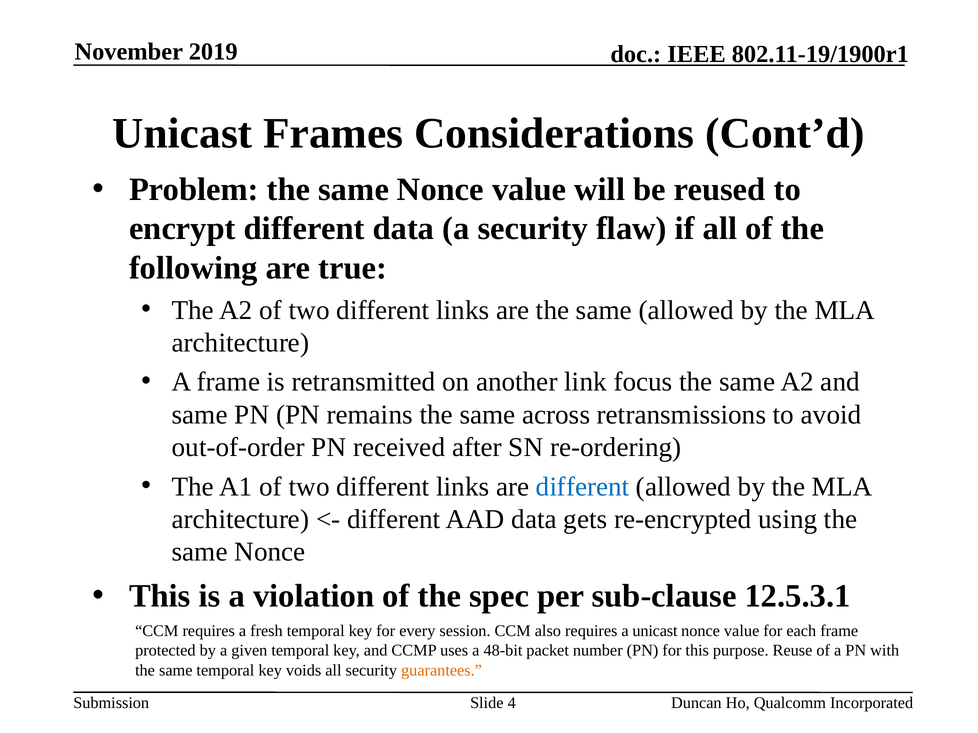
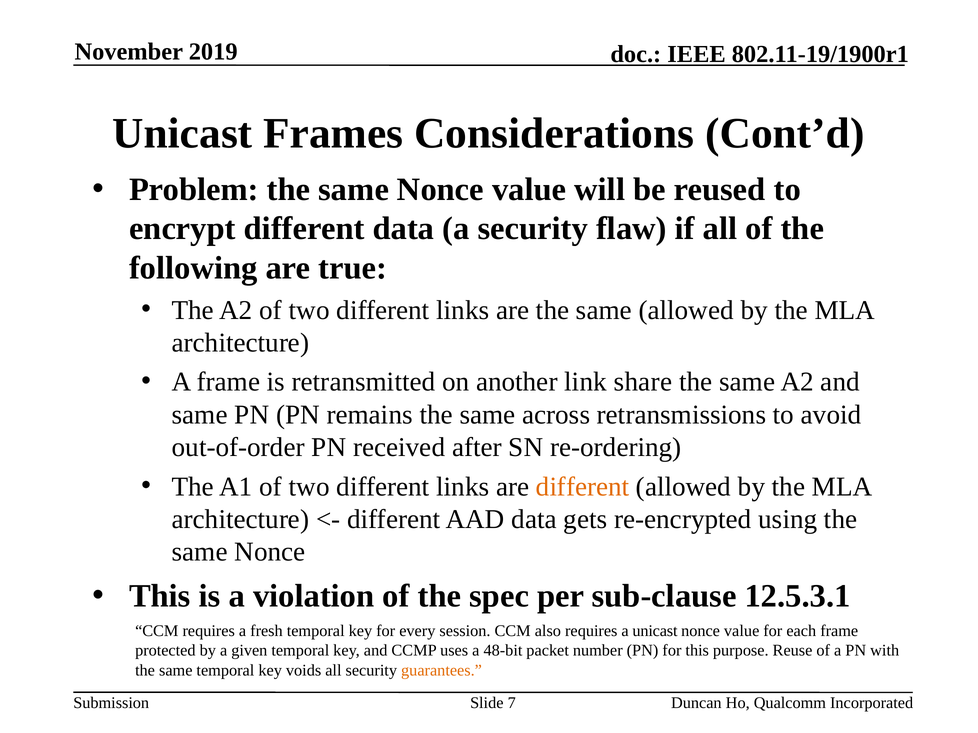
focus: focus -> share
different at (583, 487) colour: blue -> orange
4: 4 -> 7
